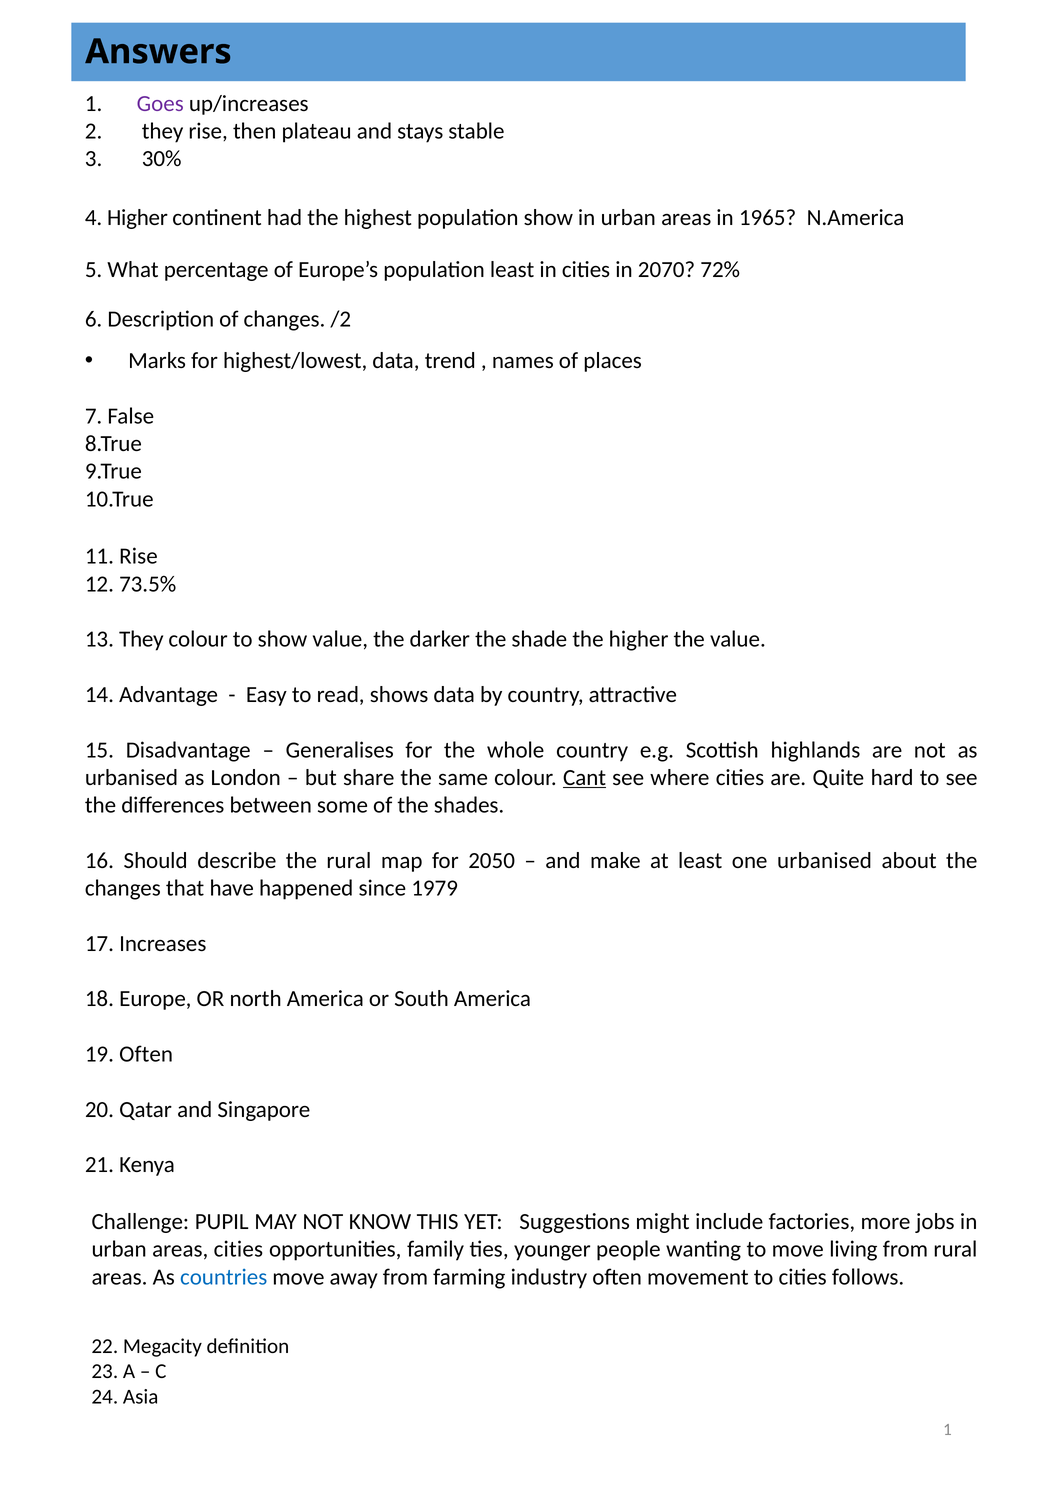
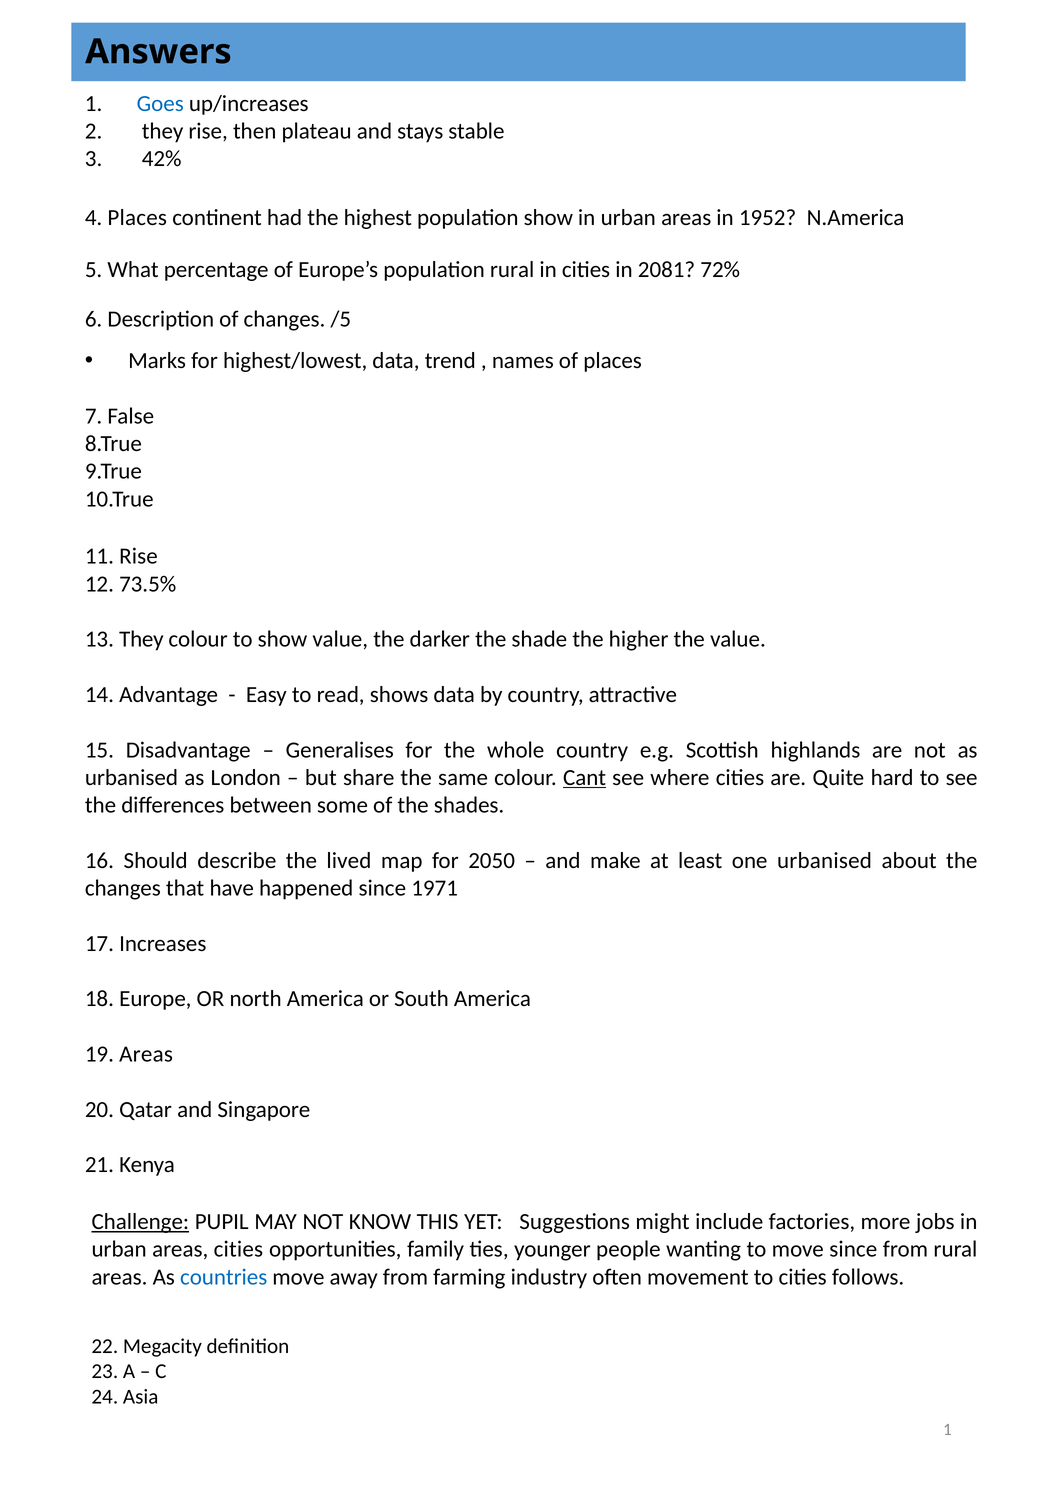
Goes colour: purple -> blue
30%: 30% -> 42%
4 Higher: Higher -> Places
1965: 1965 -> 1952
population least: least -> rural
2070: 2070 -> 2081
/2: /2 -> /5
the rural: rural -> lived
1979: 1979 -> 1971
19 Often: Often -> Areas
Challenge underline: none -> present
move living: living -> since
